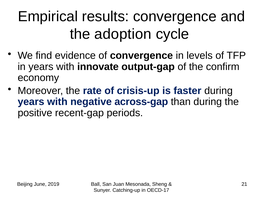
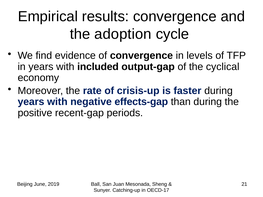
innovate: innovate -> included
confirm: confirm -> cyclical
across-gap: across-gap -> effects-gap
